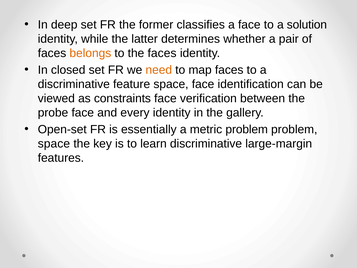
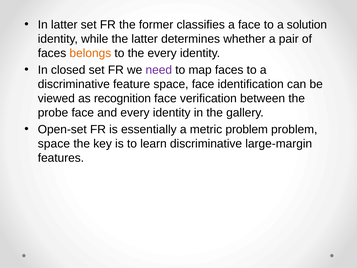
In deep: deep -> latter
the faces: faces -> every
need colour: orange -> purple
constraints: constraints -> recognition
